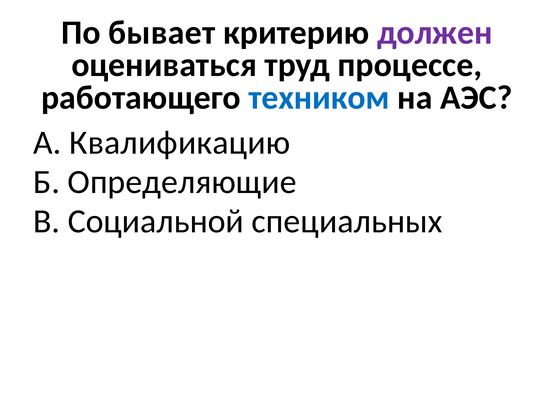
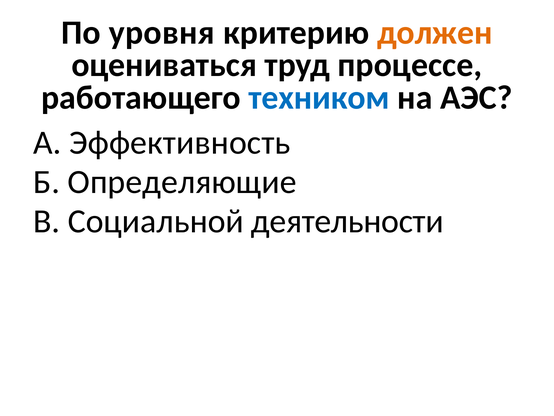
бывает: бывает -> уровня
должен colour: purple -> orange
Квалификацию: Квалификацию -> Эффективность
специальных: специальных -> деятельности
